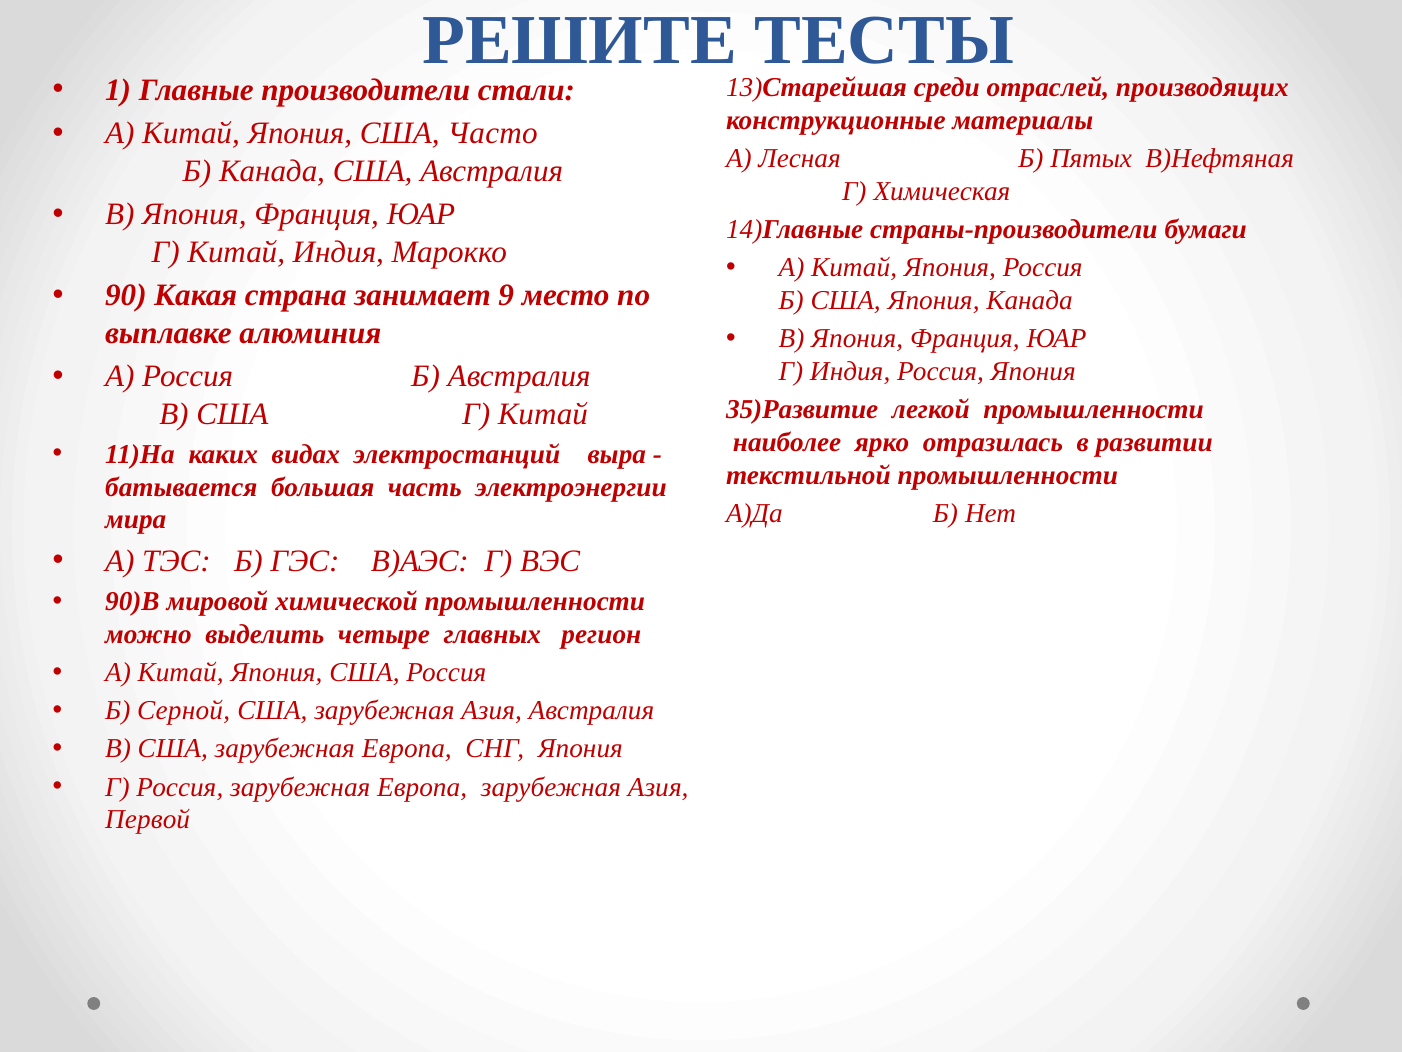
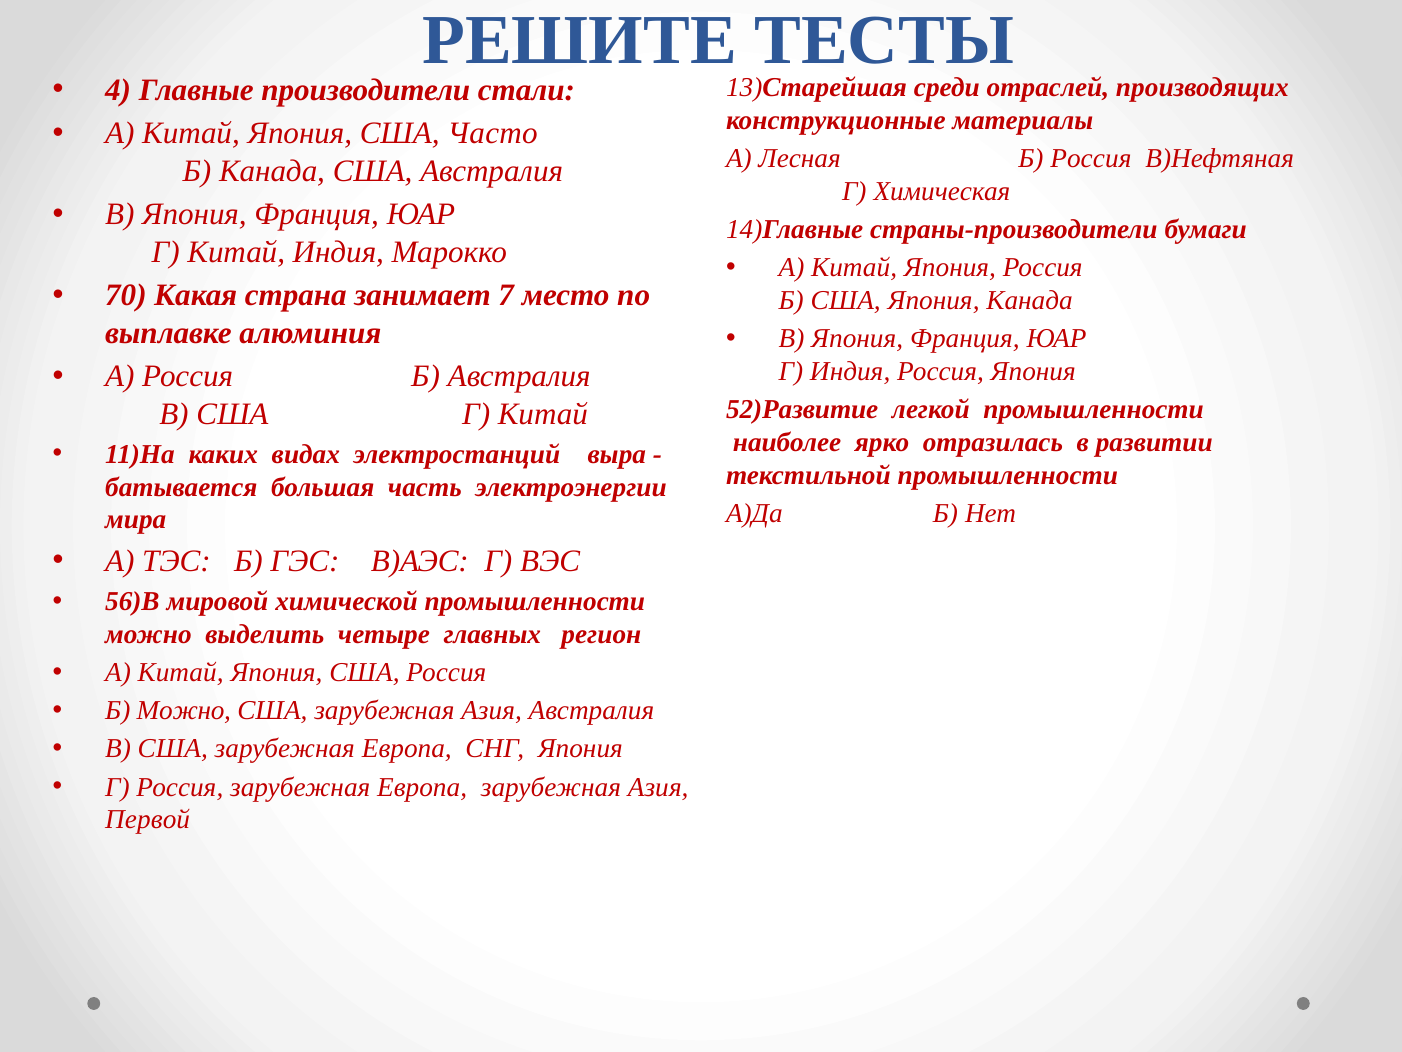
1: 1 -> 4
Б Пятых: Пятых -> Россия
90: 90 -> 70
9: 9 -> 7
35)Развитие: 35)Развитие -> 52)Развитие
90)В: 90)В -> 56)В
Б Серной: Серной -> Можно
